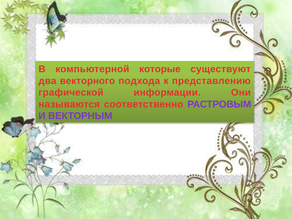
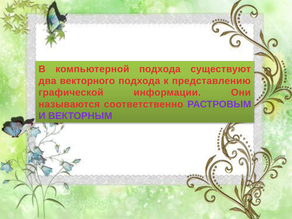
компьютерной которые: которые -> подхода
